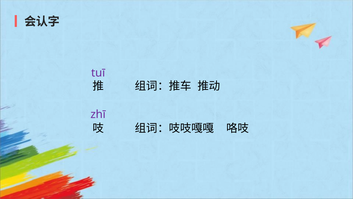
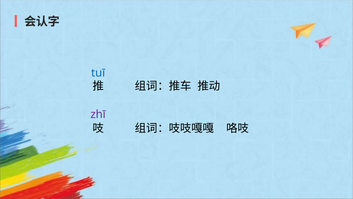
tuī colour: purple -> blue
